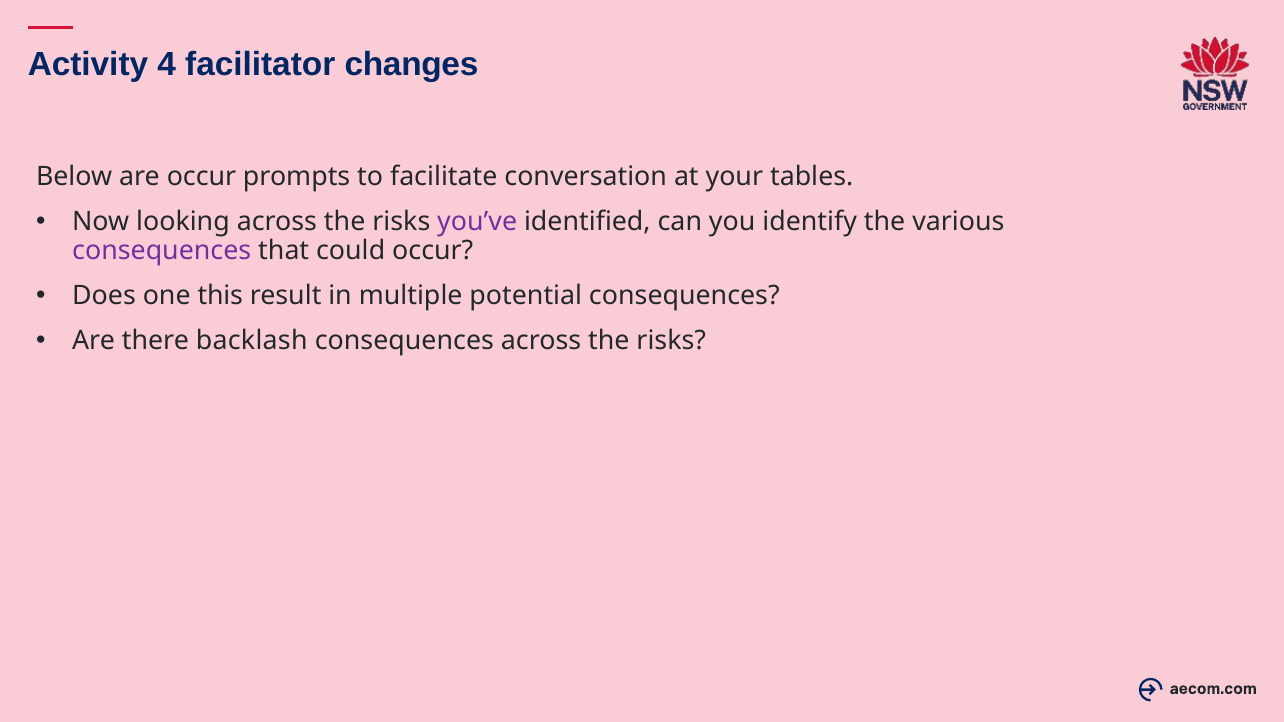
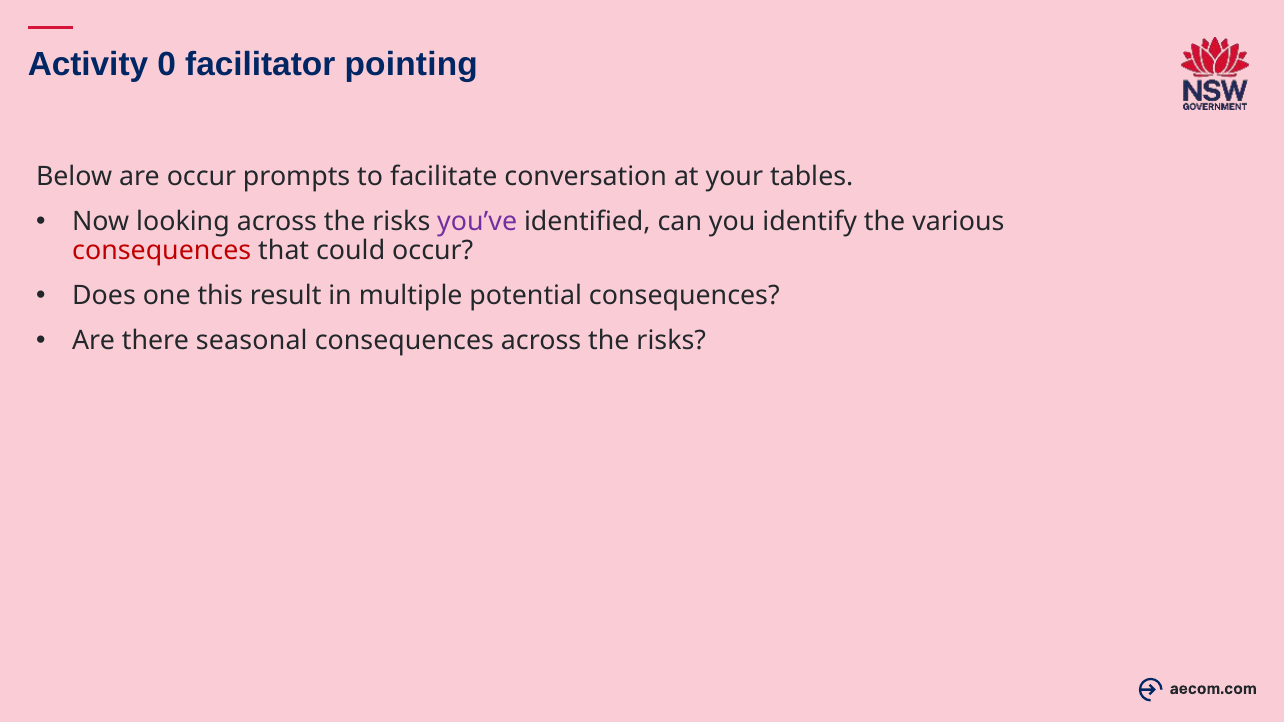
4: 4 -> 0
changes: changes -> pointing
consequences at (162, 251) colour: purple -> red
backlash: backlash -> seasonal
